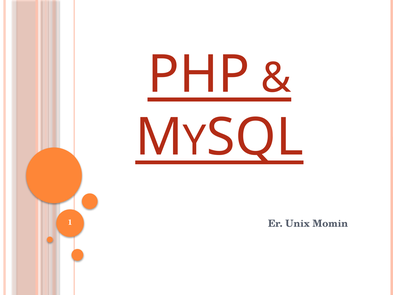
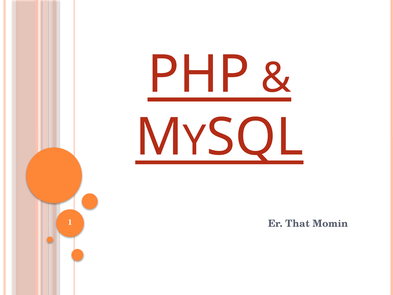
Unix: Unix -> That
